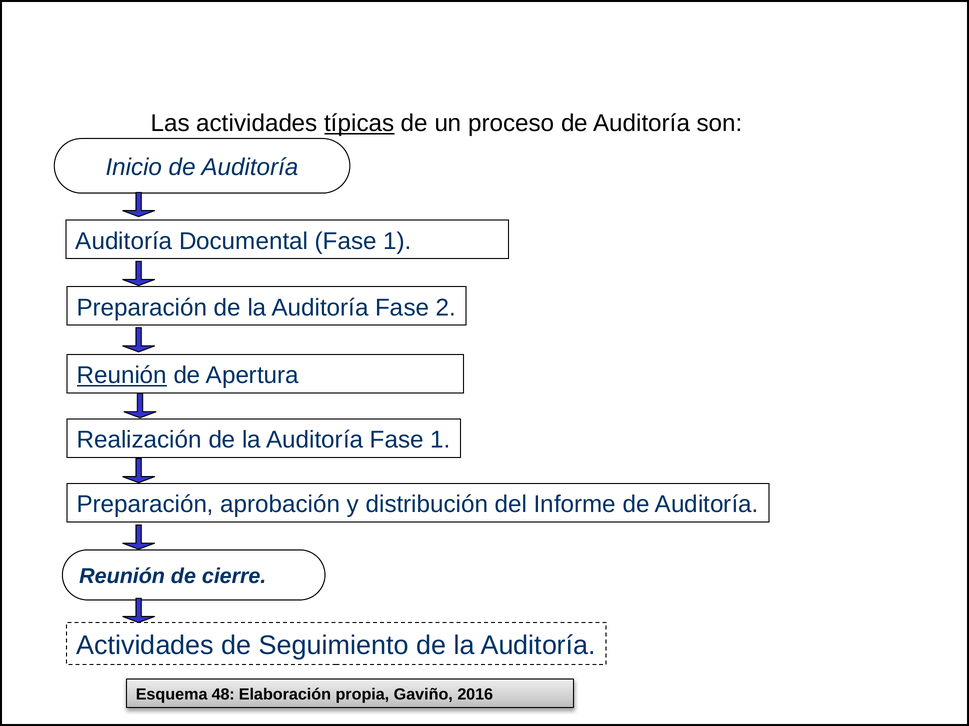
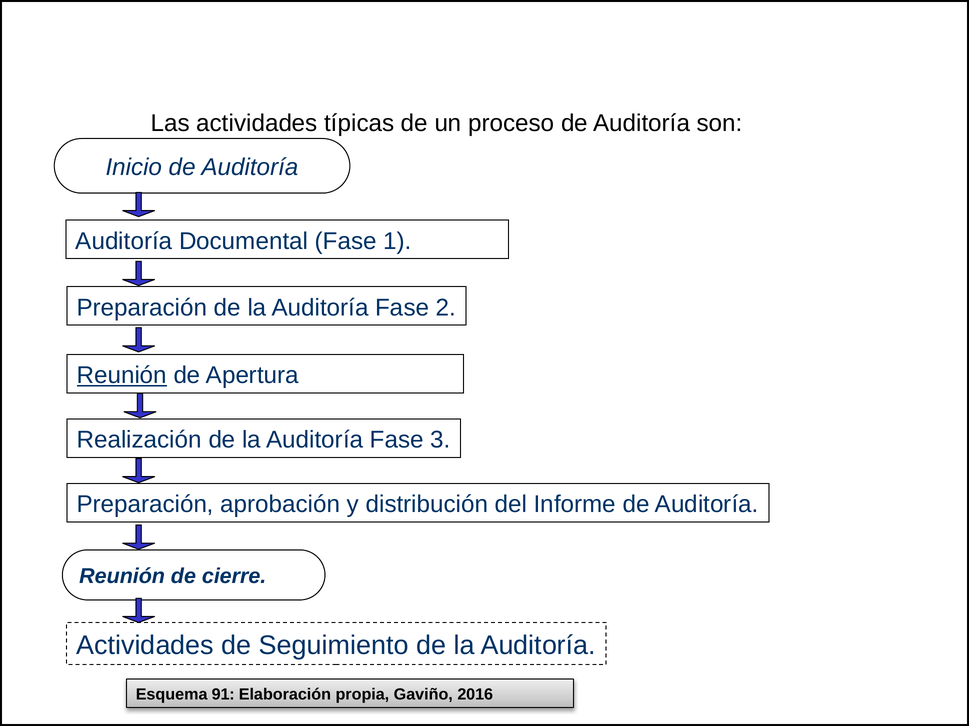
típicas underline: present -> none
Auditoría Fase 1: 1 -> 3
48: 48 -> 91
